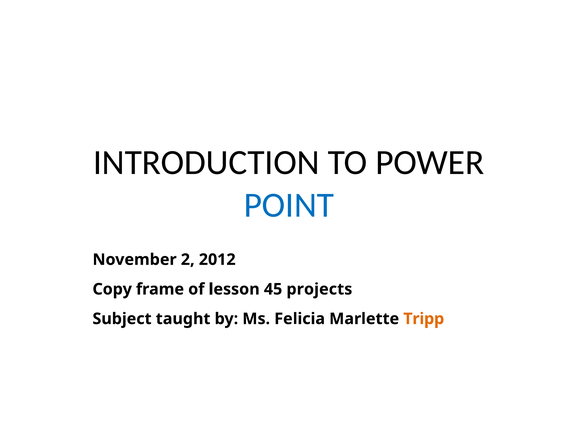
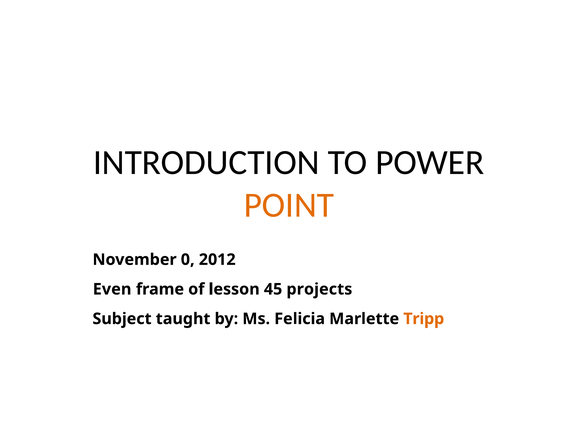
POINT colour: blue -> orange
2: 2 -> 0
Copy: Copy -> Even
